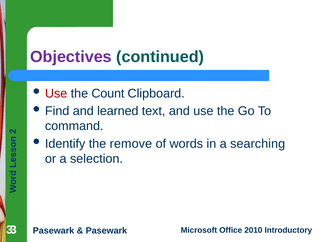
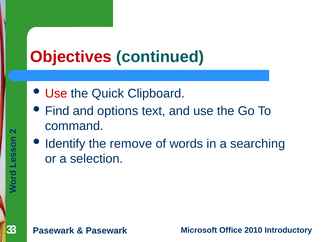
Objectives colour: purple -> red
Count: Count -> Quick
learned: learned -> options
